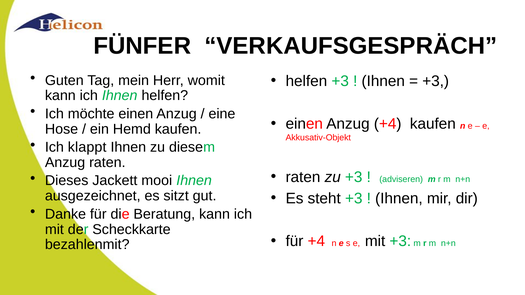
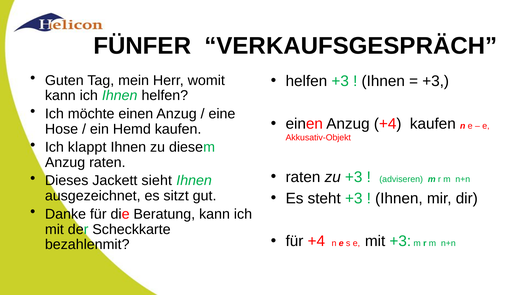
mooi: mooi -> sieht
